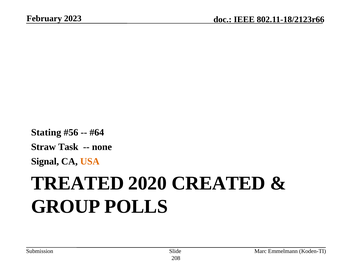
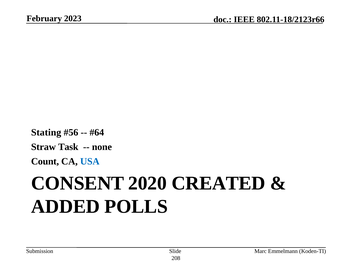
Signal: Signal -> Count
USA colour: orange -> blue
TREATED: TREATED -> CONSENT
GROUP: GROUP -> ADDED
